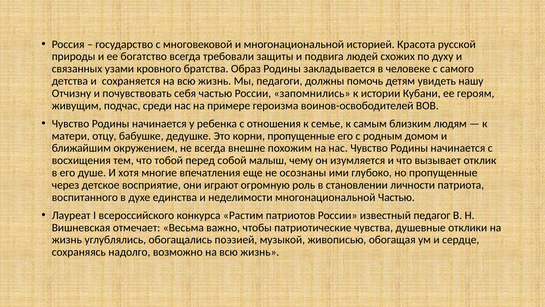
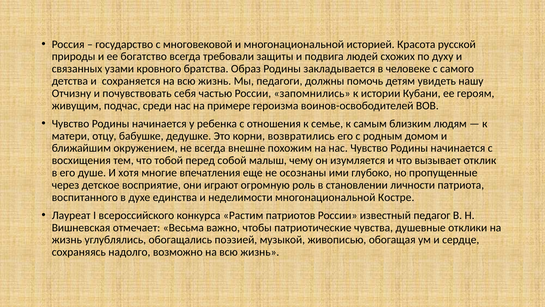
корни пропущенные: пропущенные -> возвратились
многонациональной Частью: Частью -> Костре
